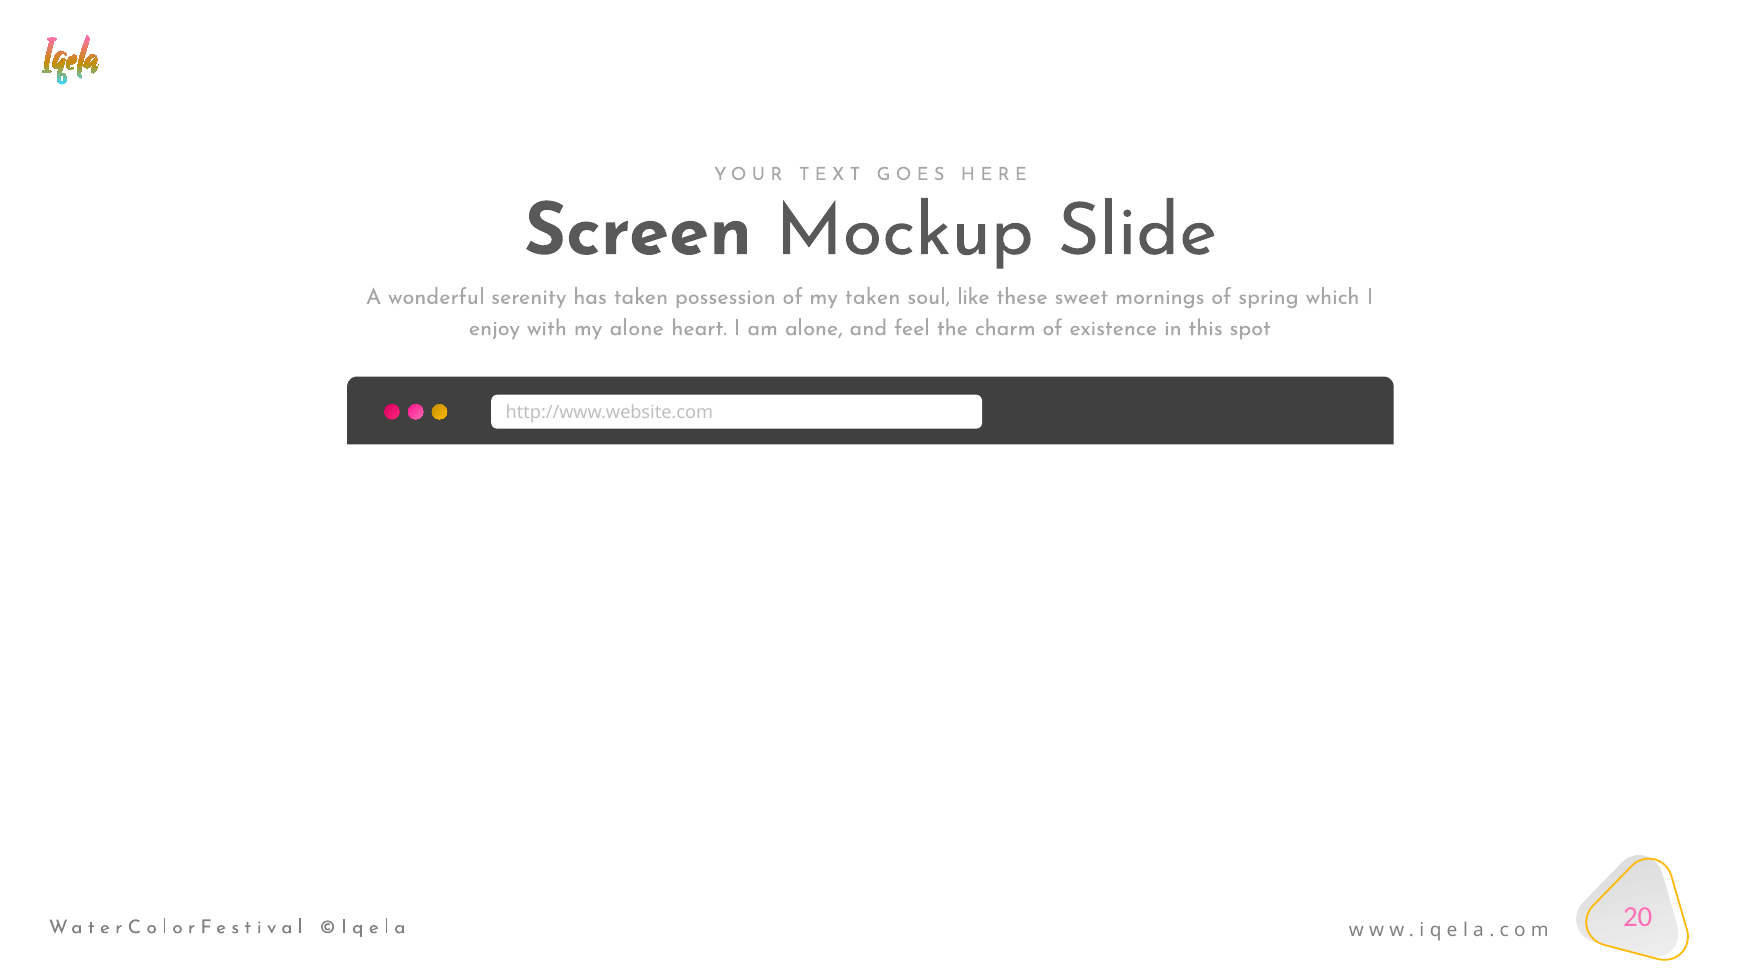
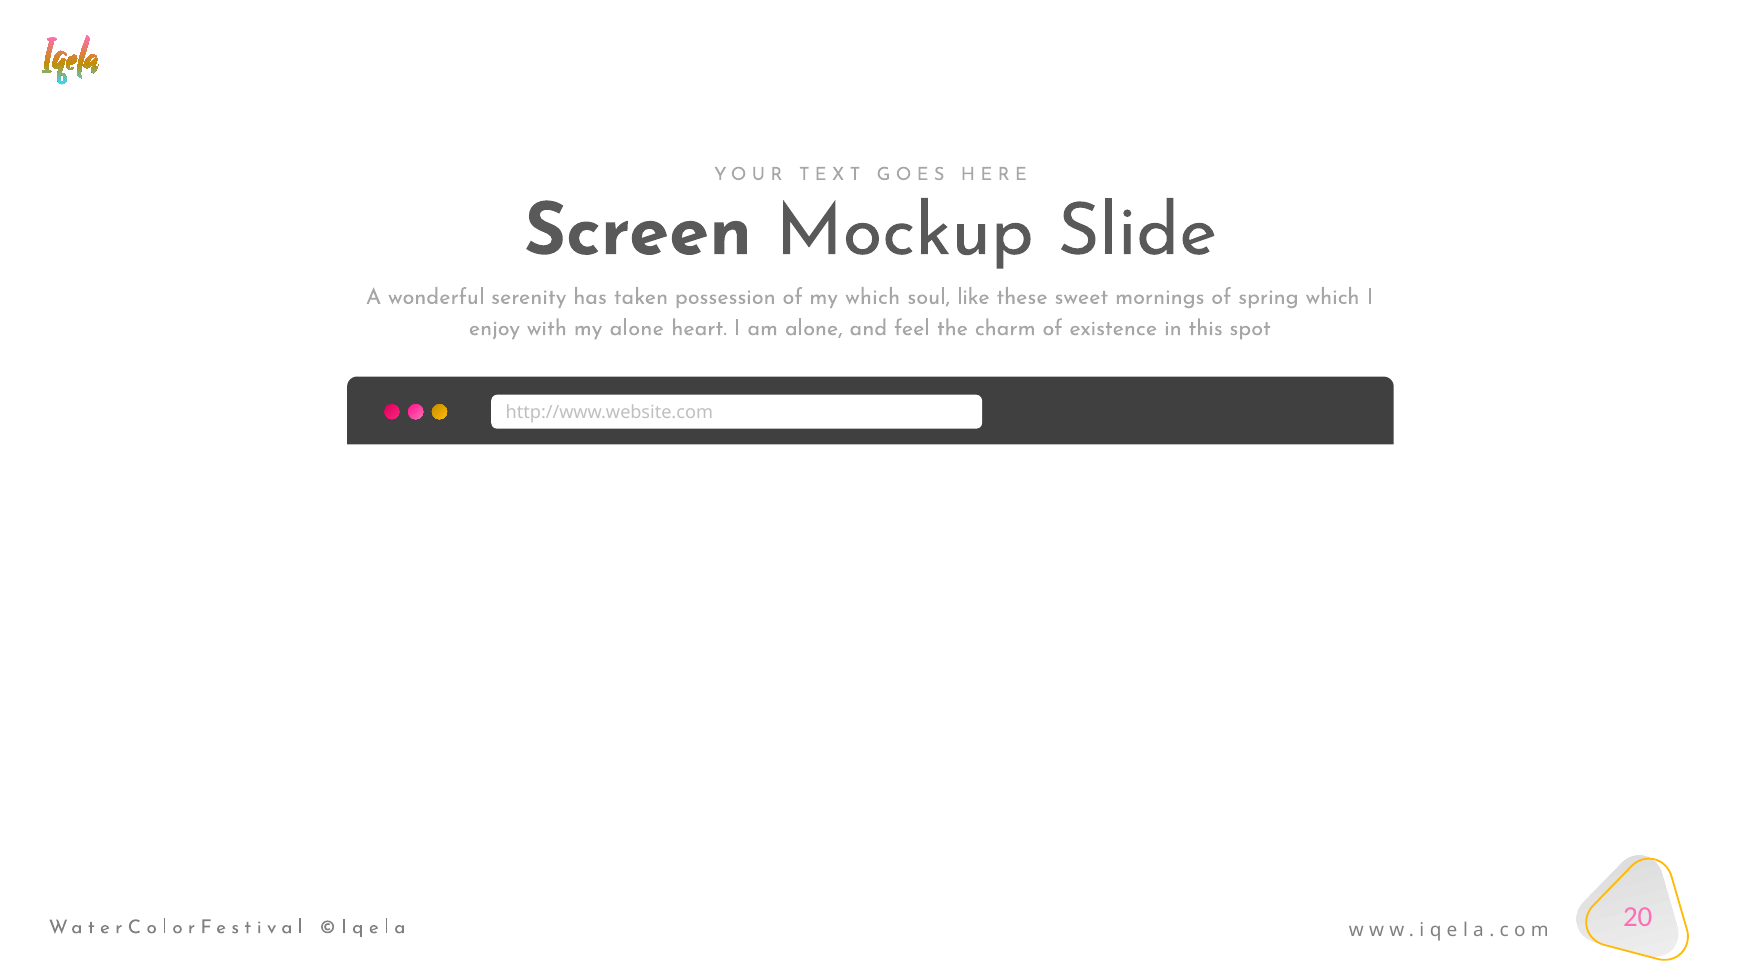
my taken: taken -> which
